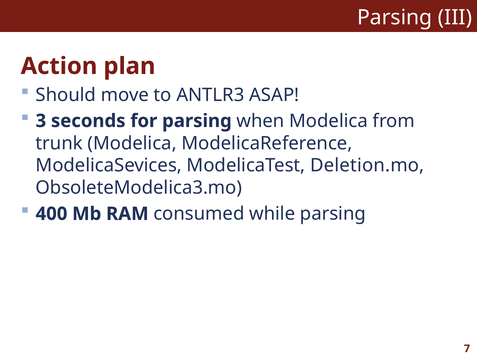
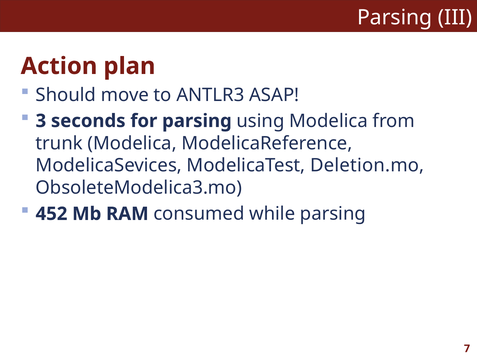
when: when -> using
400: 400 -> 452
